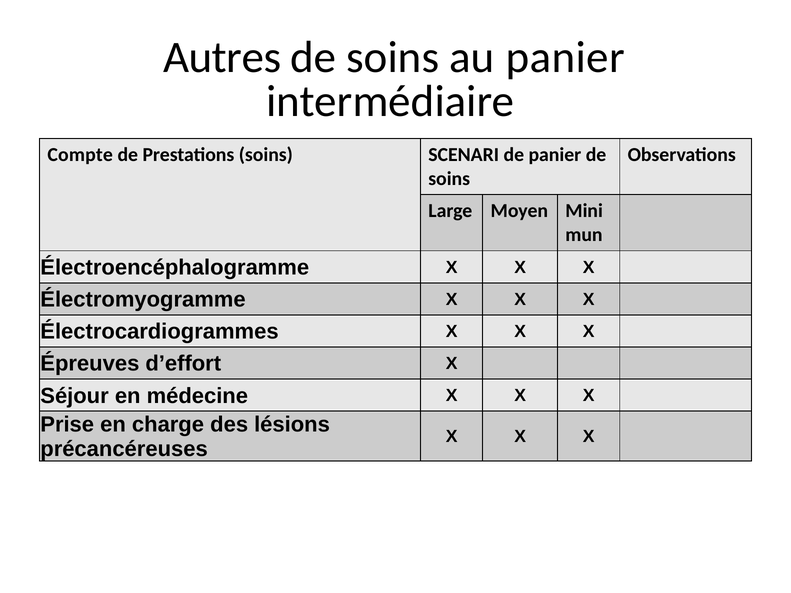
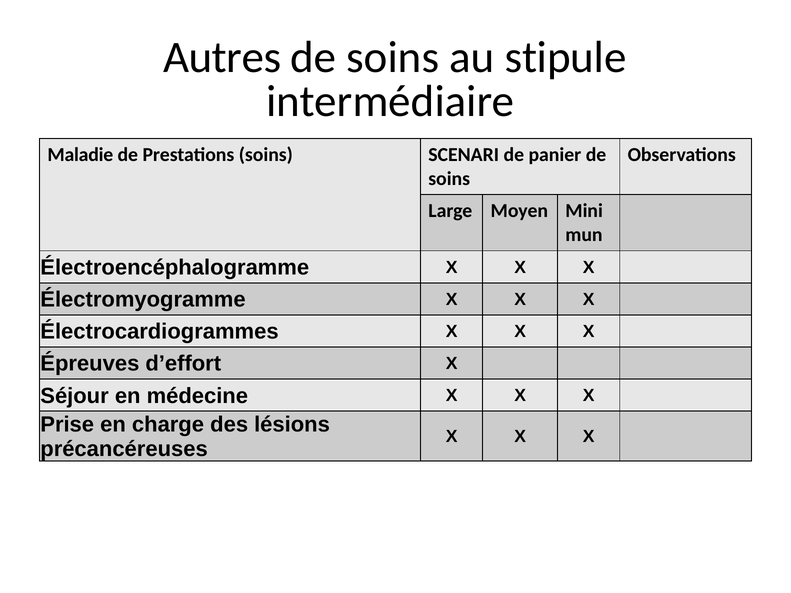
au panier: panier -> stipule
Compte: Compte -> Maladie
